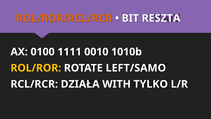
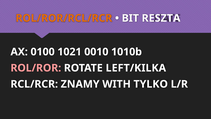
1111: 1111 -> 1021
ROL/ROR colour: yellow -> pink
LEFT/SAMO: LEFT/SAMO -> LEFT/KILKA
DZIAŁA: DZIAŁA -> ZNAMY
